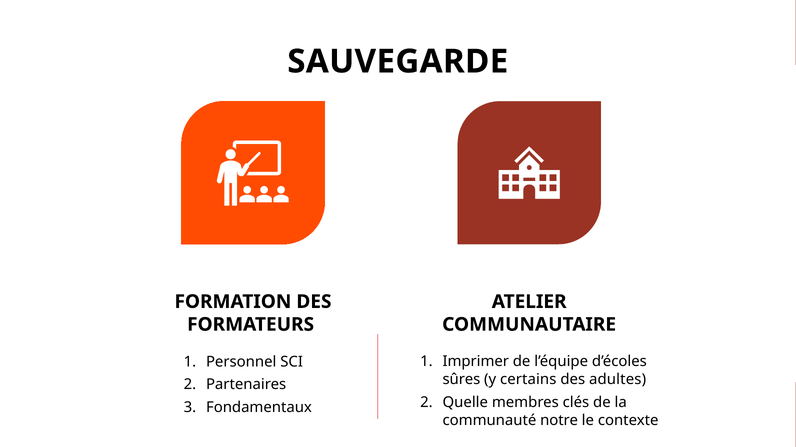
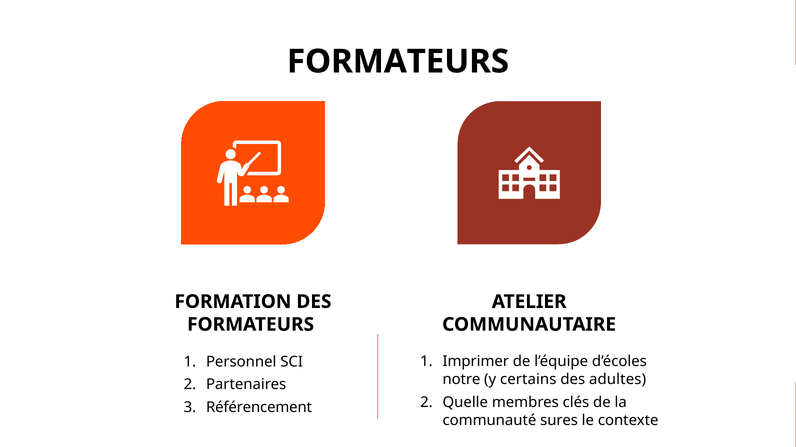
SAUVEGARDE at (398, 62): SAUVEGARDE -> FORMATEURS
sûres: sûres -> notre
Fondamentaux: Fondamentaux -> Référencement
notre: notre -> sures
